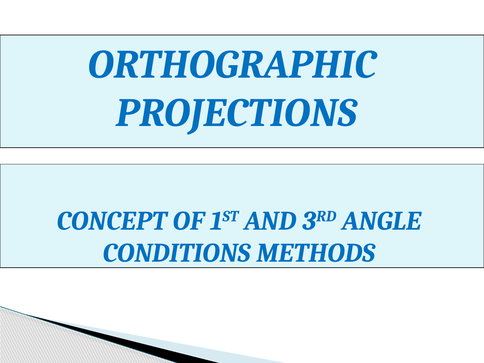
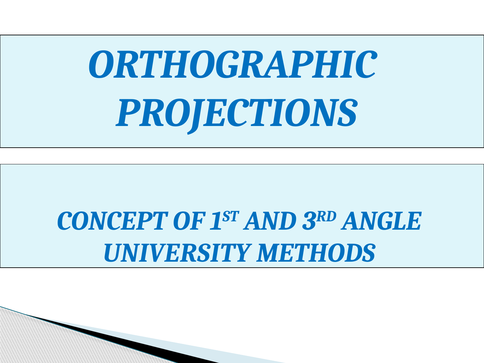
CONDITIONS: CONDITIONS -> UNIVERSITY
